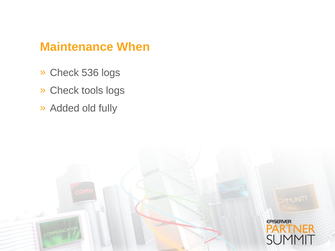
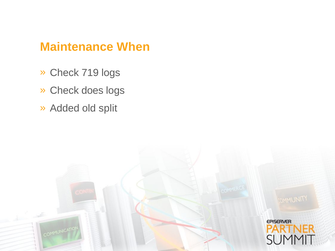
536: 536 -> 719
tools: tools -> does
fully: fully -> split
